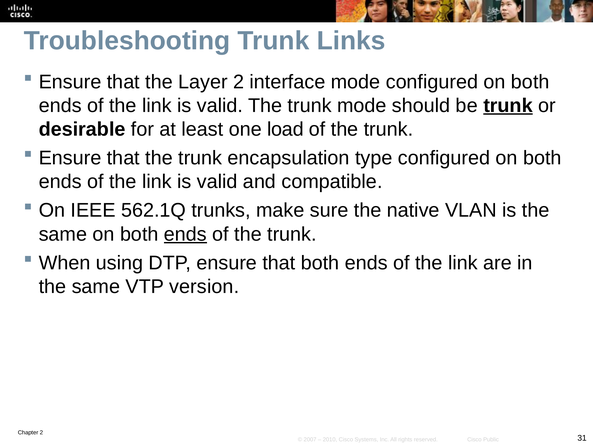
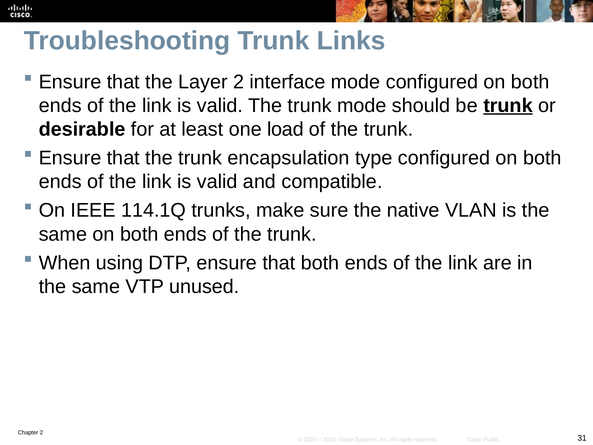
562.1Q: 562.1Q -> 114.1Q
ends at (185, 234) underline: present -> none
version: version -> unused
